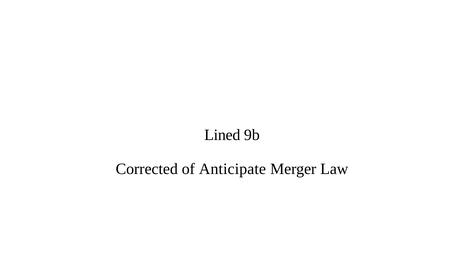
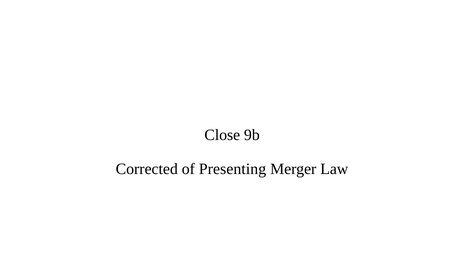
Lined: Lined -> Close
Anticipate: Anticipate -> Presenting
